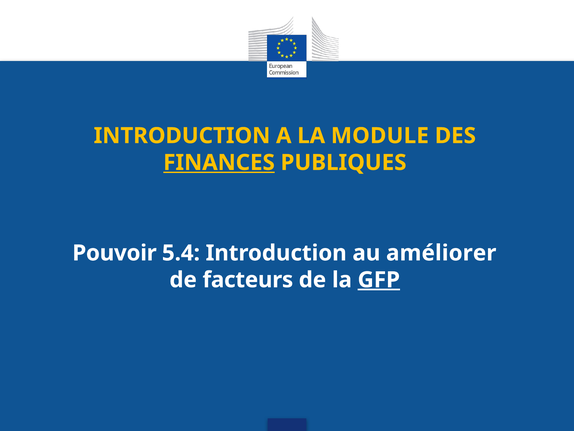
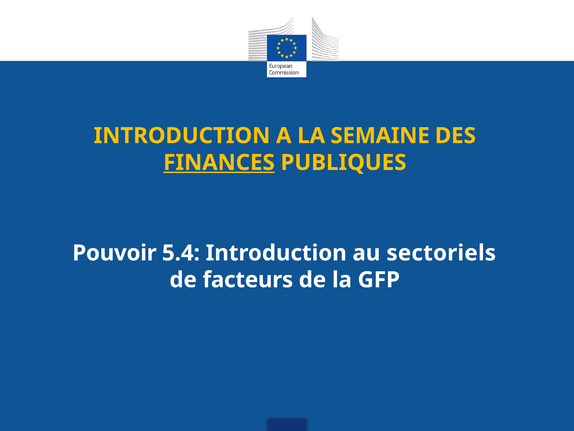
MODULE: MODULE -> SEMAINE
améliorer: améliorer -> sectoriels
GFP underline: present -> none
